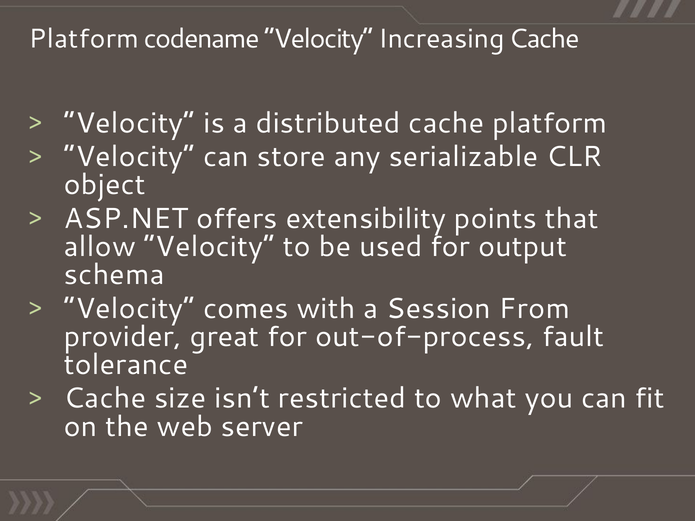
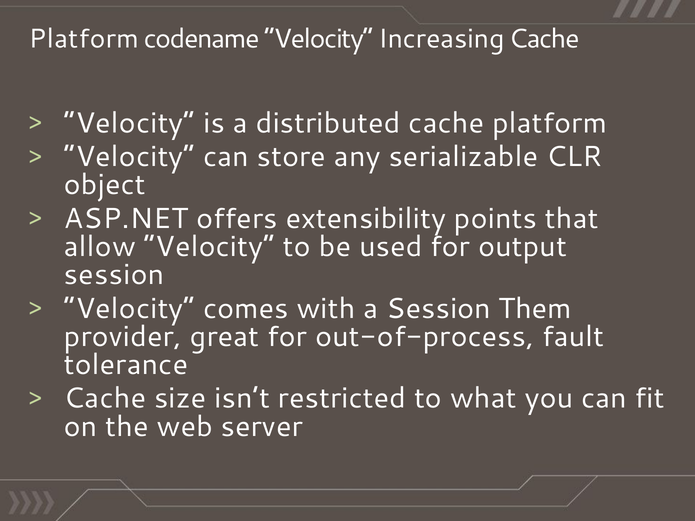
schema at (114, 275): schema -> session
From: From -> Them
